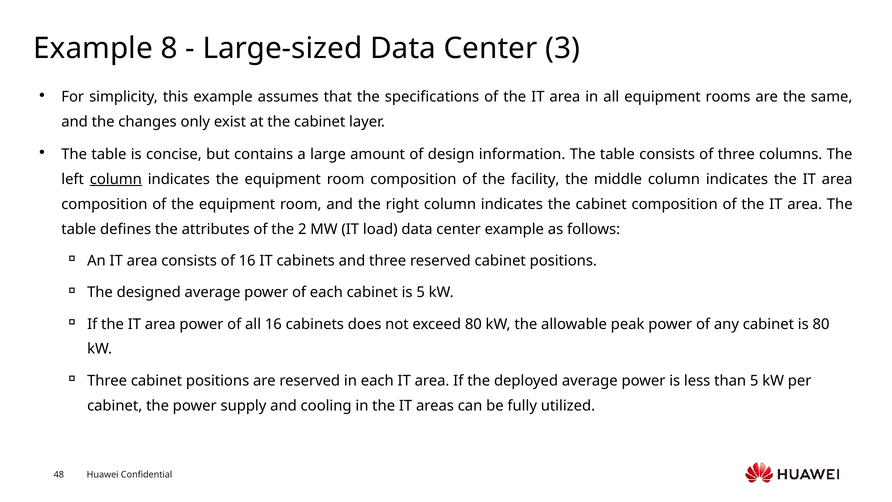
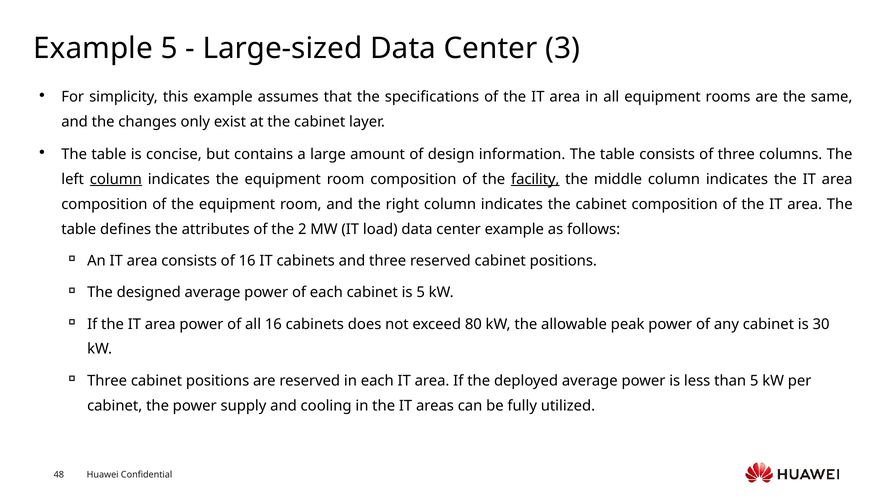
Example 8: 8 -> 5
facility underline: none -> present
is 80: 80 -> 30
